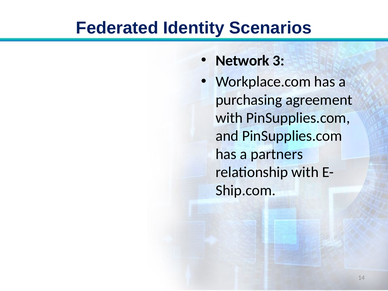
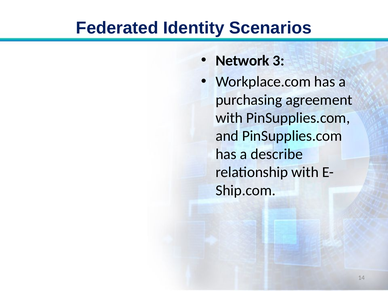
partners: partners -> describe
